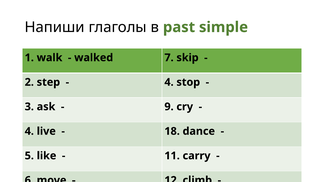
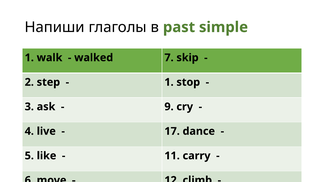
4 at (169, 82): 4 -> 1
18: 18 -> 17
